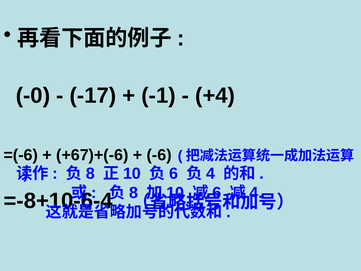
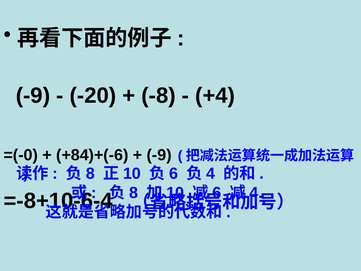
-0 at (33, 96): -0 -> -9
-17: -17 -> -20
-1: -1 -> -8
=(-6: =(-6 -> =(-0
+67)+(-6: +67)+(-6 -> +84)+(-6
-6 at (159, 155): -6 -> -9
